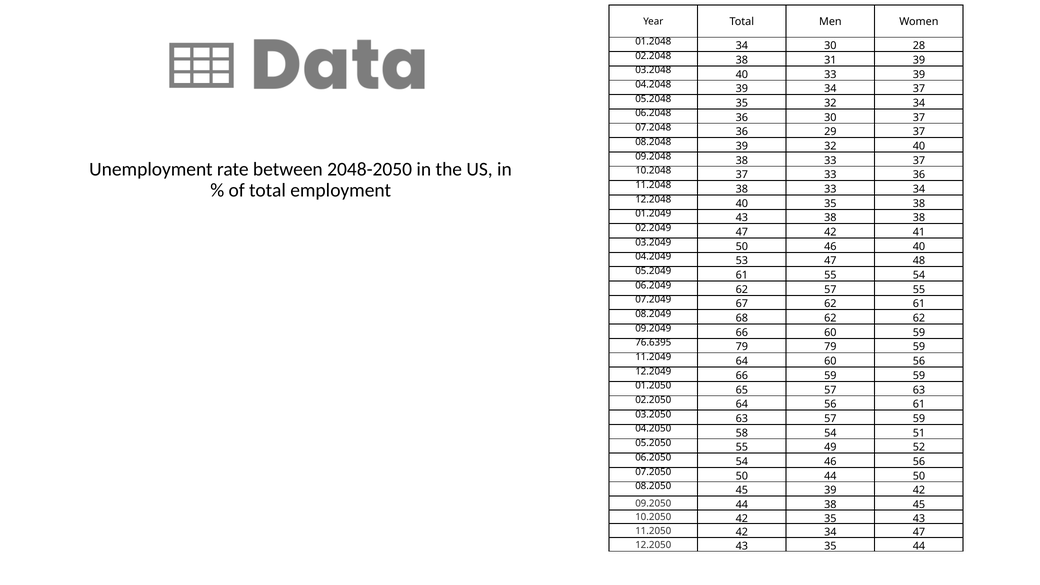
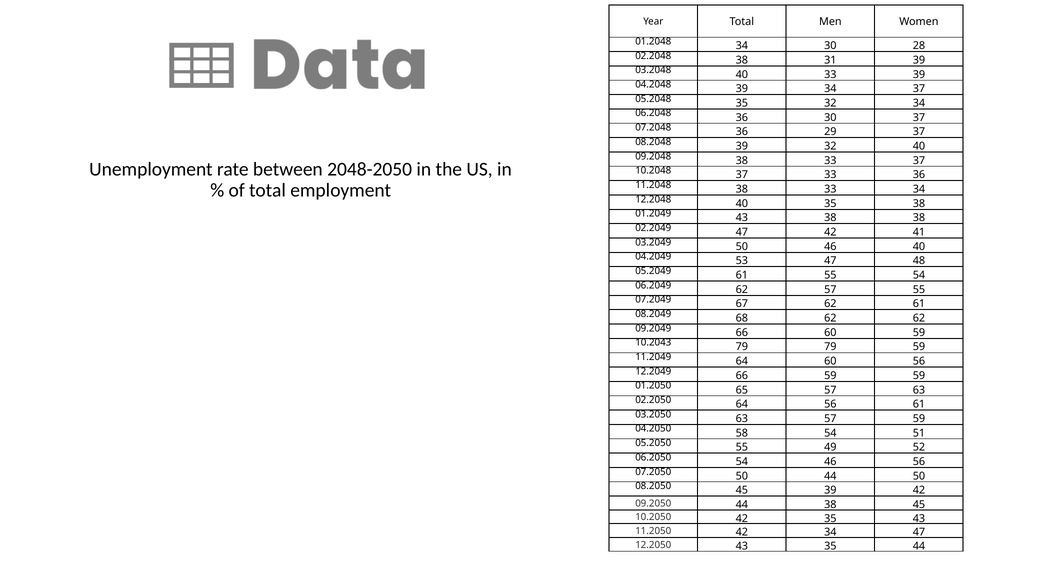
76.6395: 76.6395 -> 10.2043
